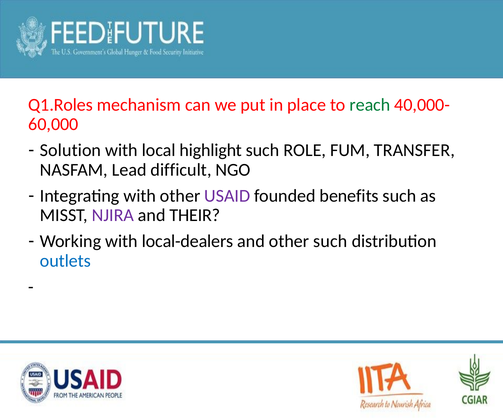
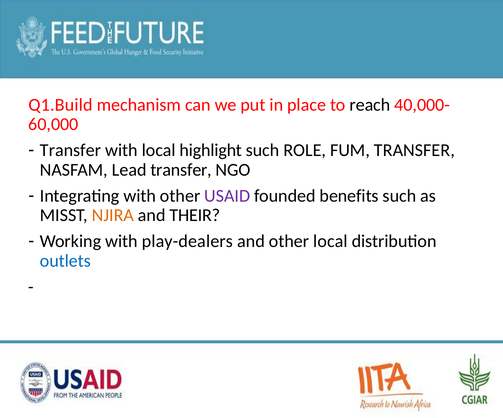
Q1.Roles: Q1.Roles -> Q1.Build
reach colour: green -> black
Solution at (70, 150): Solution -> Transfer
Lead difficult: difficult -> transfer
NJIRA colour: purple -> orange
local-dealers: local-dealers -> play-dealers
other such: such -> local
